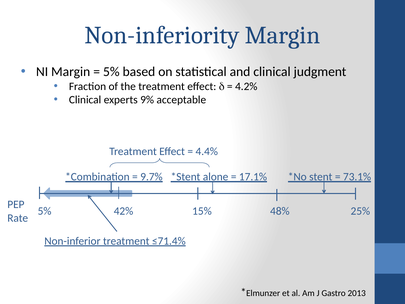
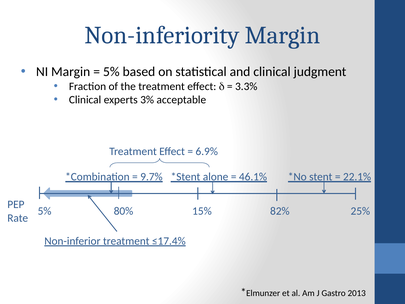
4.2%: 4.2% -> 3.3%
9%: 9% -> 3%
4.4%: 4.4% -> 6.9%
17.1%: 17.1% -> 46.1%
73.1%: 73.1% -> 22.1%
42%: 42% -> 80%
48%: 48% -> 82%
≤71.4%: ≤71.4% -> ≤17.4%
